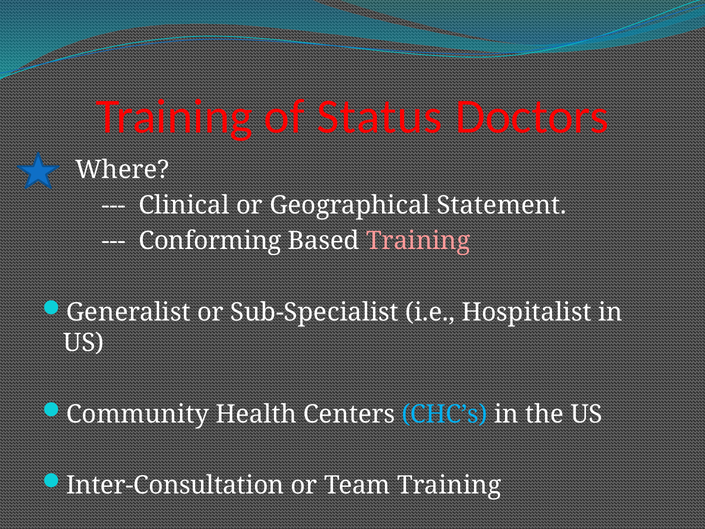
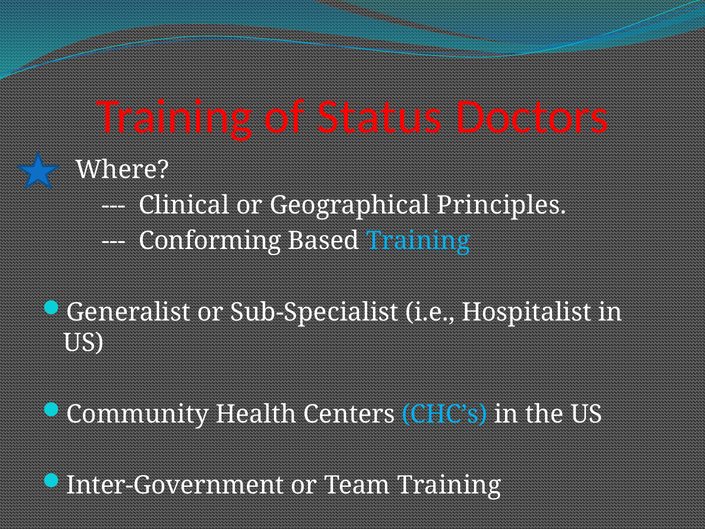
Statement: Statement -> Principles
Training at (418, 241) colour: pink -> light blue
Inter-Consultation: Inter-Consultation -> Inter-Government
